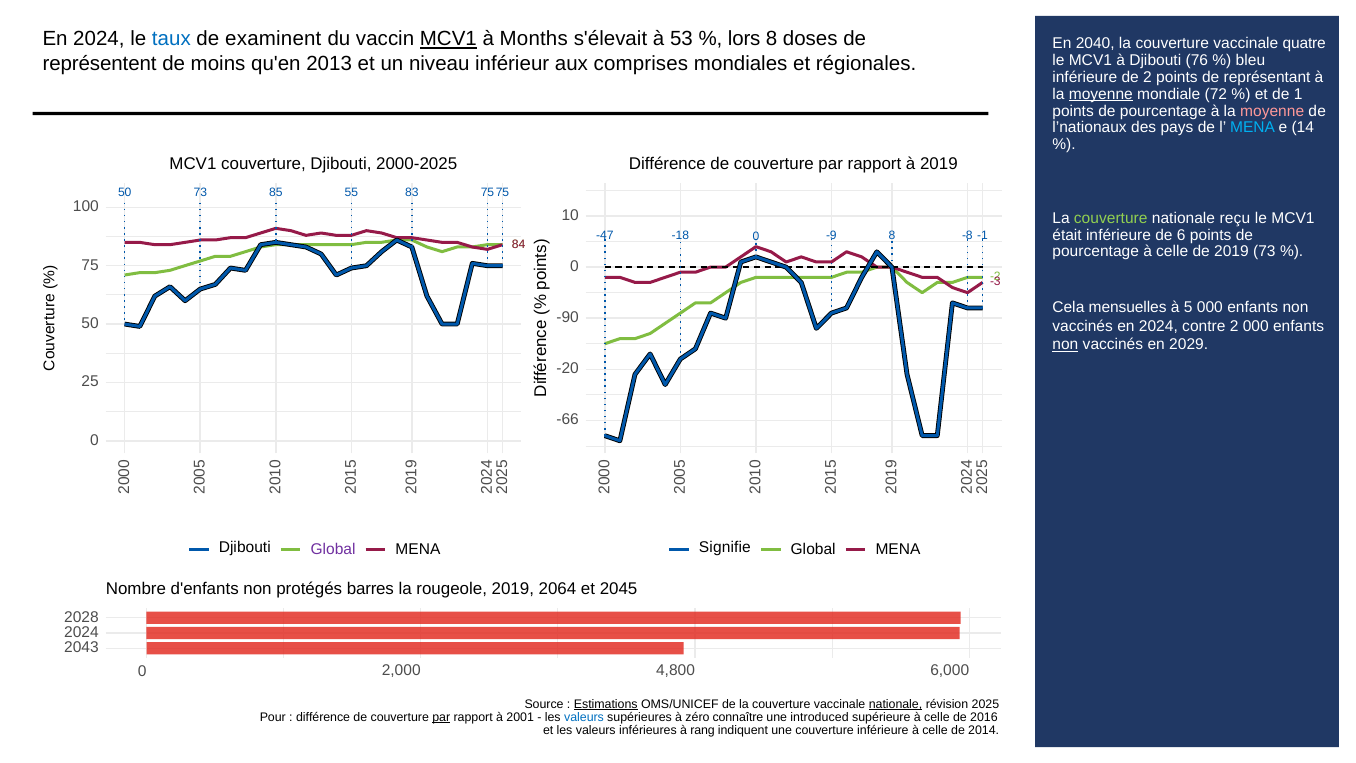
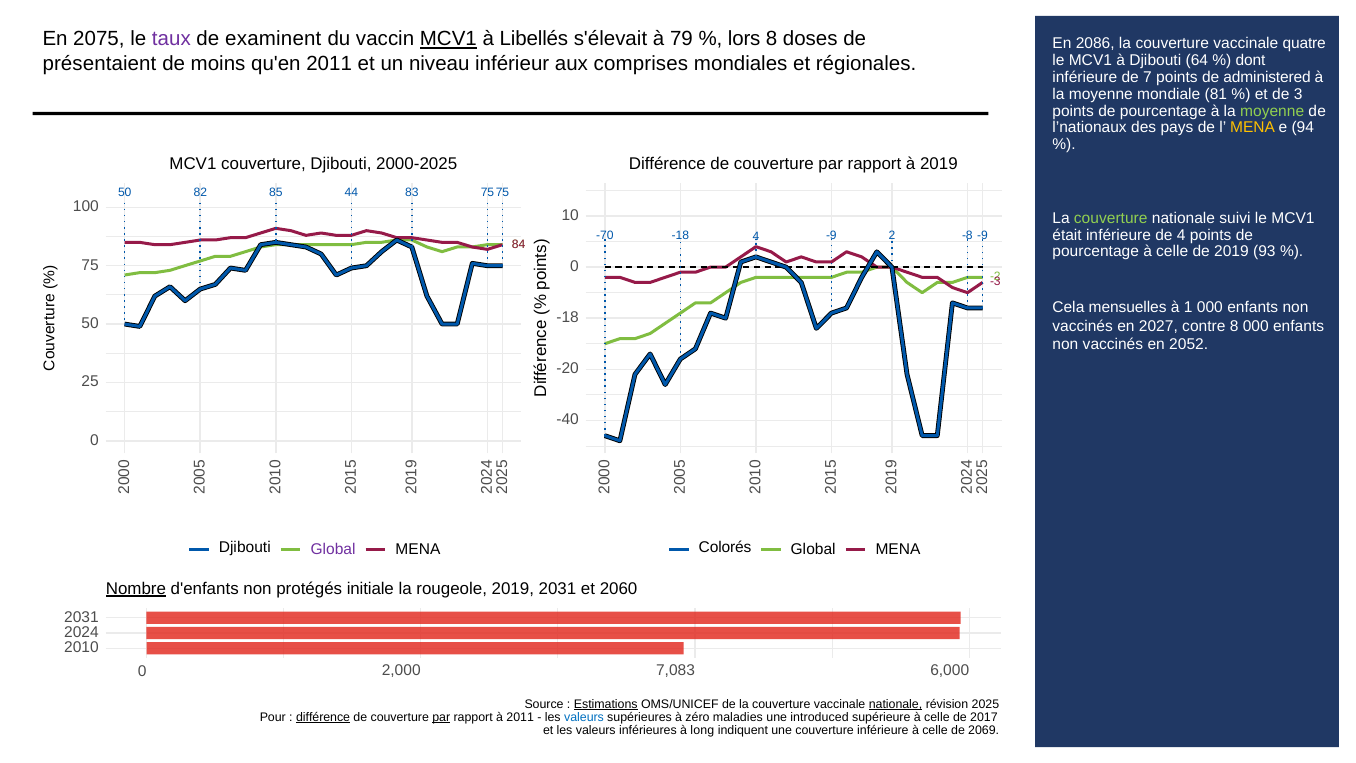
2024 at (99, 39): 2024 -> 2075
taux colour: blue -> purple
Months: Months -> Libellés
53: 53 -> 79
2040: 2040 -> 2086
76: 76 -> 64
bleu: bleu -> dont
représentent: représentent -> présentaient
qu'en 2013: 2013 -> 2011
de 2: 2 -> 7
représentant: représentant -> administered
moyenne at (1101, 94) underline: present -> none
72: 72 -> 81
de 1: 1 -> 3
moyenne at (1272, 111) colour: pink -> light green
MENA at (1253, 128) colour: light blue -> yellow
14: 14 -> 94
50 73: 73 -> 82
55: 55 -> 44
reçu: reçu -> suivi
de 6: 6 -> 4
-47: -47 -> -70
-18 0: 0 -> 4
-9 8: 8 -> 2
-8 -1: -1 -> -9
2019 73: 73 -> 93
à 5: 5 -> 1
-90 at (568, 318): -90 -> -18
vaccinés en 2024: 2024 -> 2027
contre 2: 2 -> 8
non at (1065, 345) underline: present -> none
2029: 2029 -> 2052
-66: -66 -> -40
Signifie: Signifie -> Colorés
Nombre underline: none -> present
barres: barres -> initiale
2019 2064: 2064 -> 2031
2045: 2045 -> 2060
2028 at (81, 617): 2028 -> 2031
2043: 2043 -> 2010
4,800: 4,800 -> 7,083
différence at (323, 717) underline: none -> present
à 2001: 2001 -> 2011
connaître: connaître -> maladies
2016: 2016 -> 2017
rang: rang -> long
2014: 2014 -> 2069
